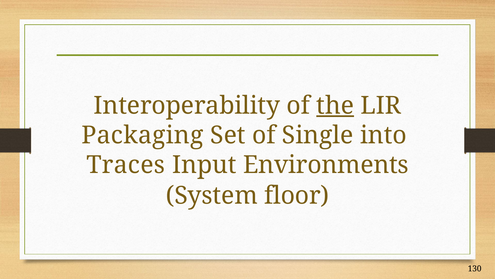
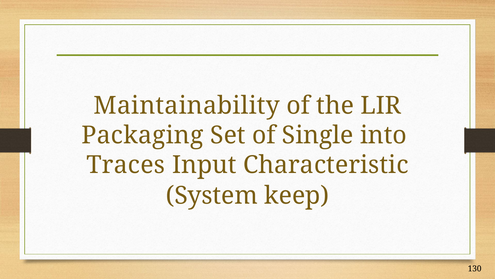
Interoperability: Interoperability -> Maintainability
the underline: present -> none
Environments: Environments -> Characteristic
floor: floor -> keep
